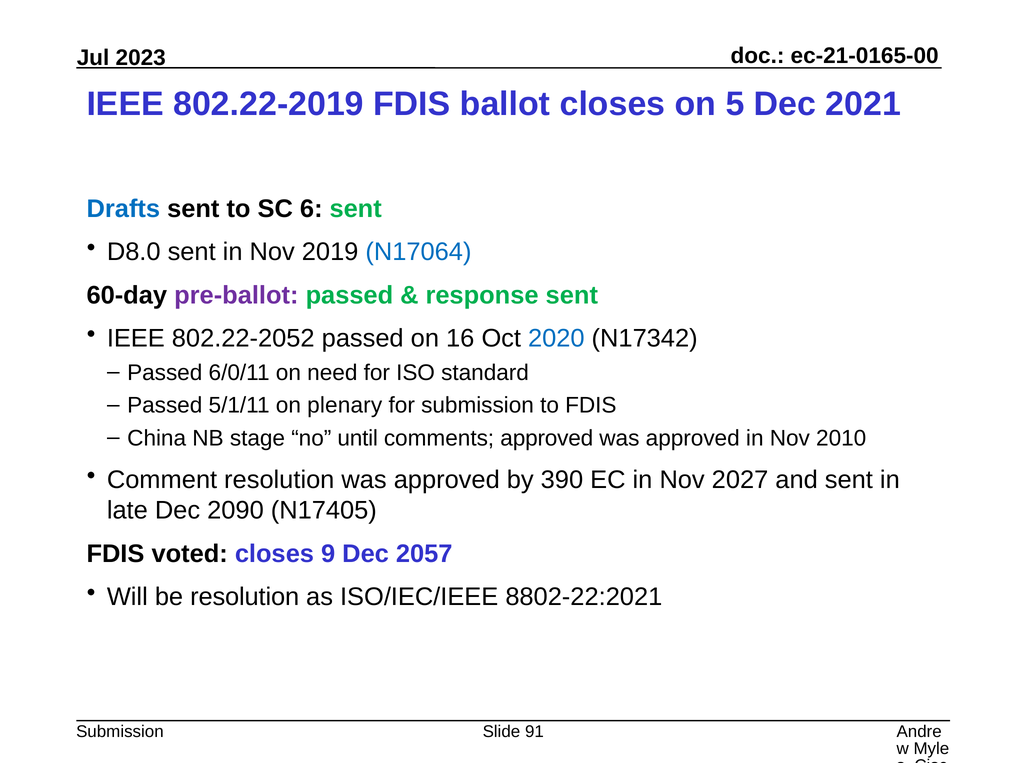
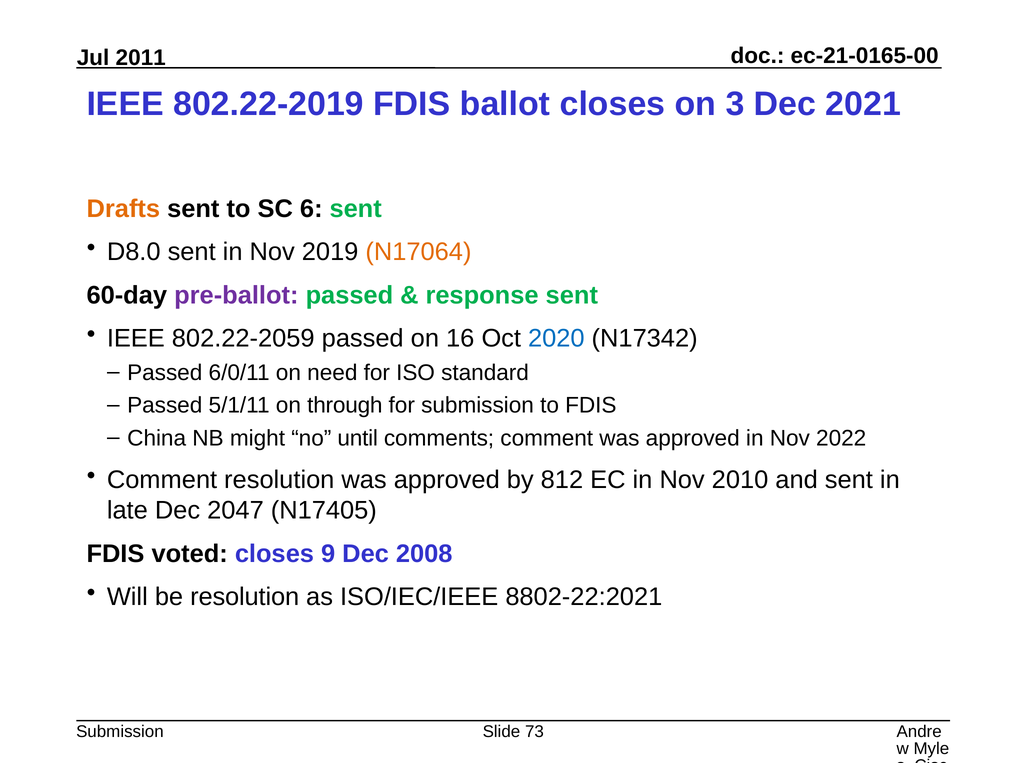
2023: 2023 -> 2011
5: 5 -> 3
Drafts colour: blue -> orange
N17064 colour: blue -> orange
802.22-2052: 802.22-2052 -> 802.22-2059
plenary: plenary -> through
stage: stage -> might
comments approved: approved -> comment
2010: 2010 -> 2022
390: 390 -> 812
2027: 2027 -> 2010
2090: 2090 -> 2047
2057: 2057 -> 2008
91: 91 -> 73
